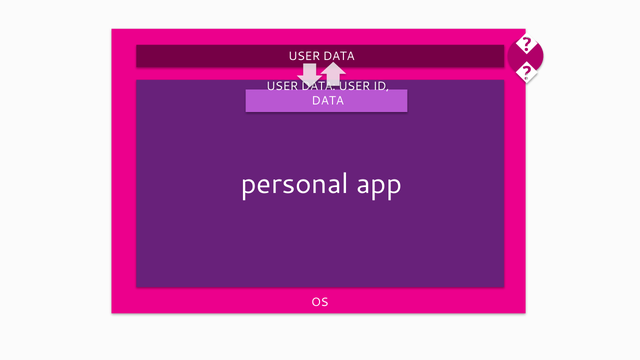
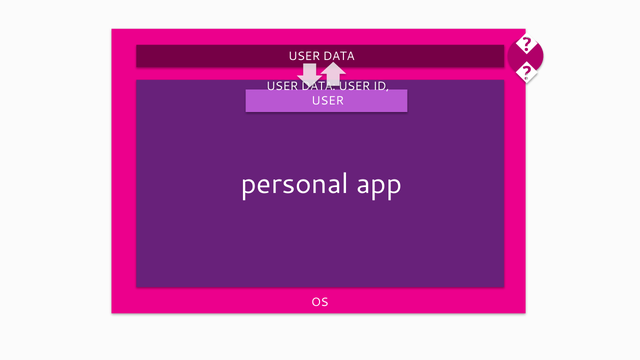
DATA at (328, 101): DATA -> USER
